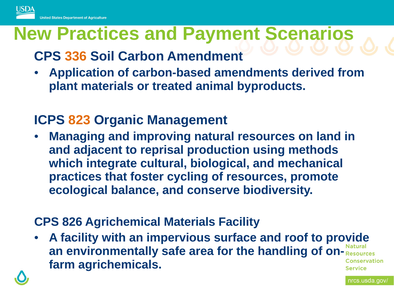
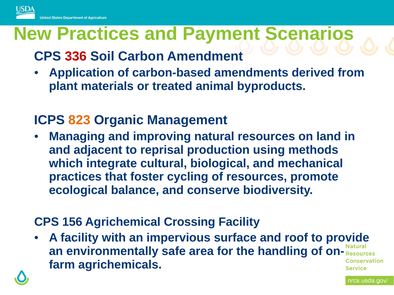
336 colour: orange -> red
826: 826 -> 156
Agrichemical Materials: Materials -> Crossing
